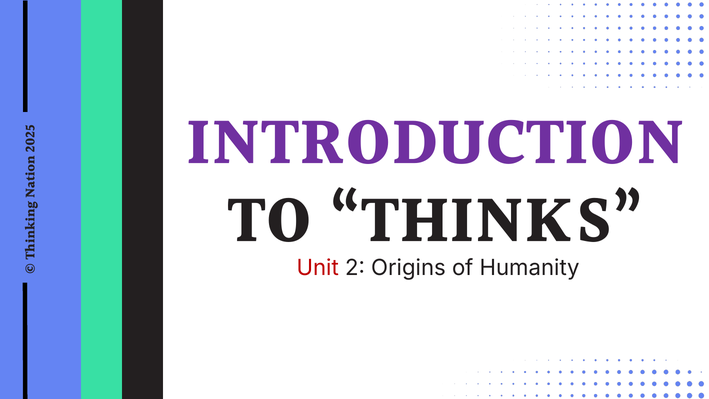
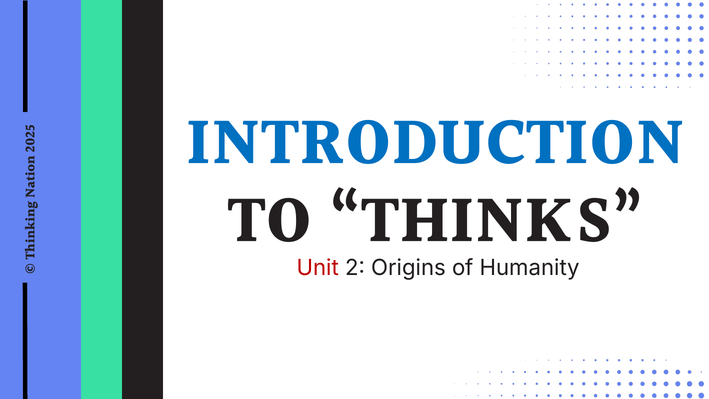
INTRODUCTION colour: purple -> blue
